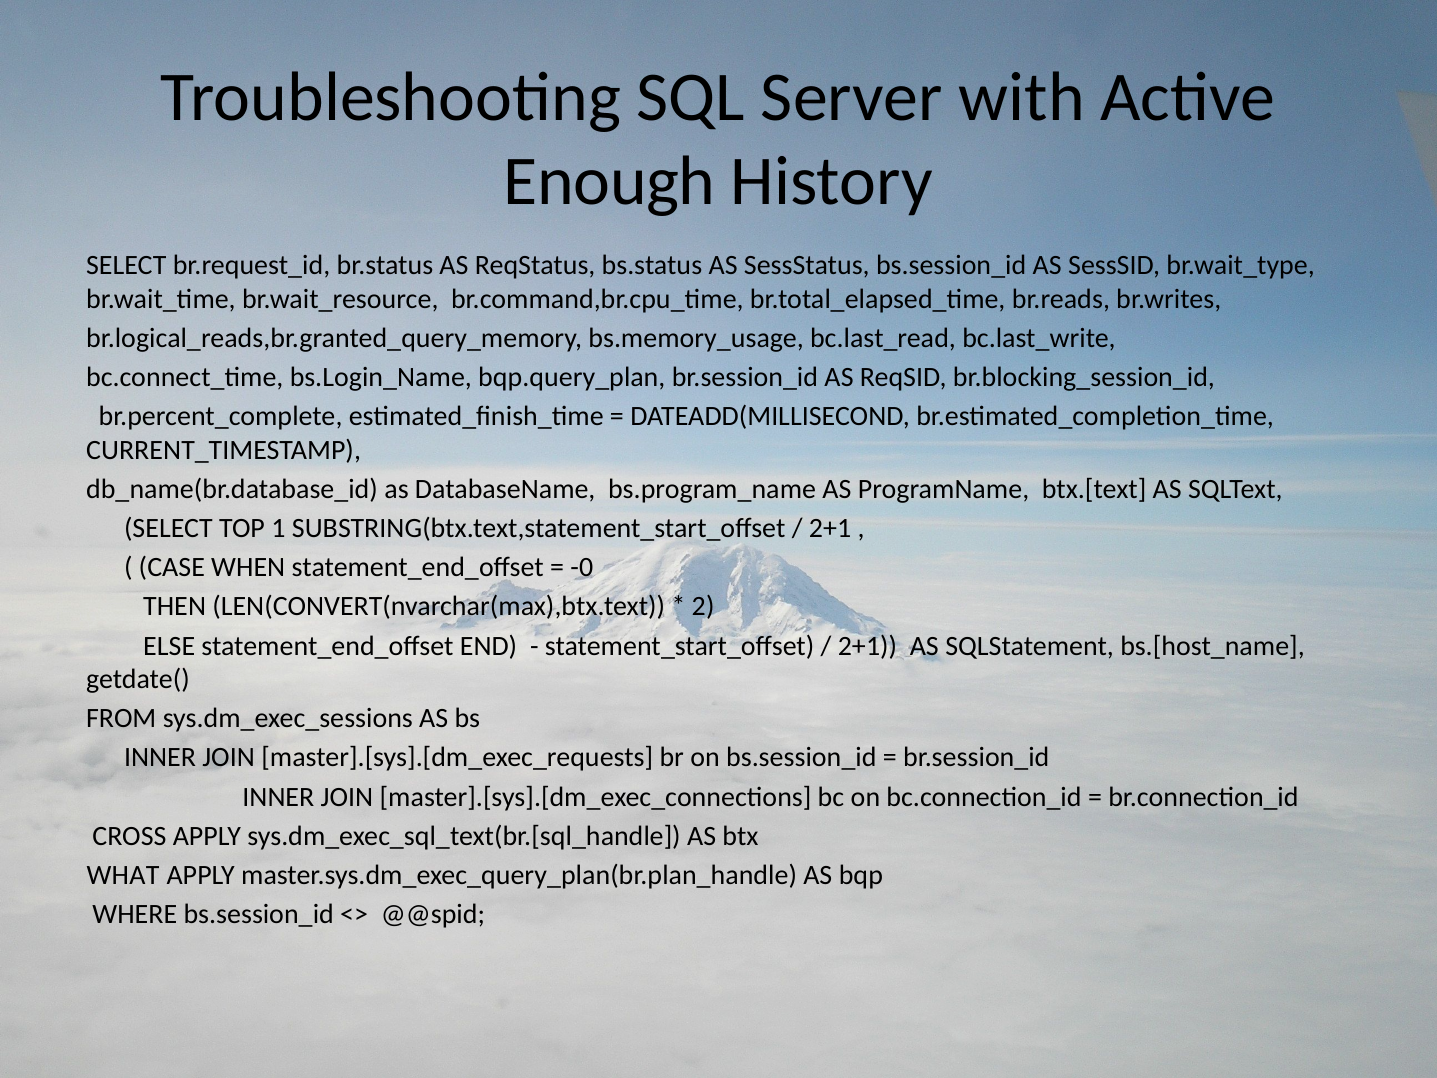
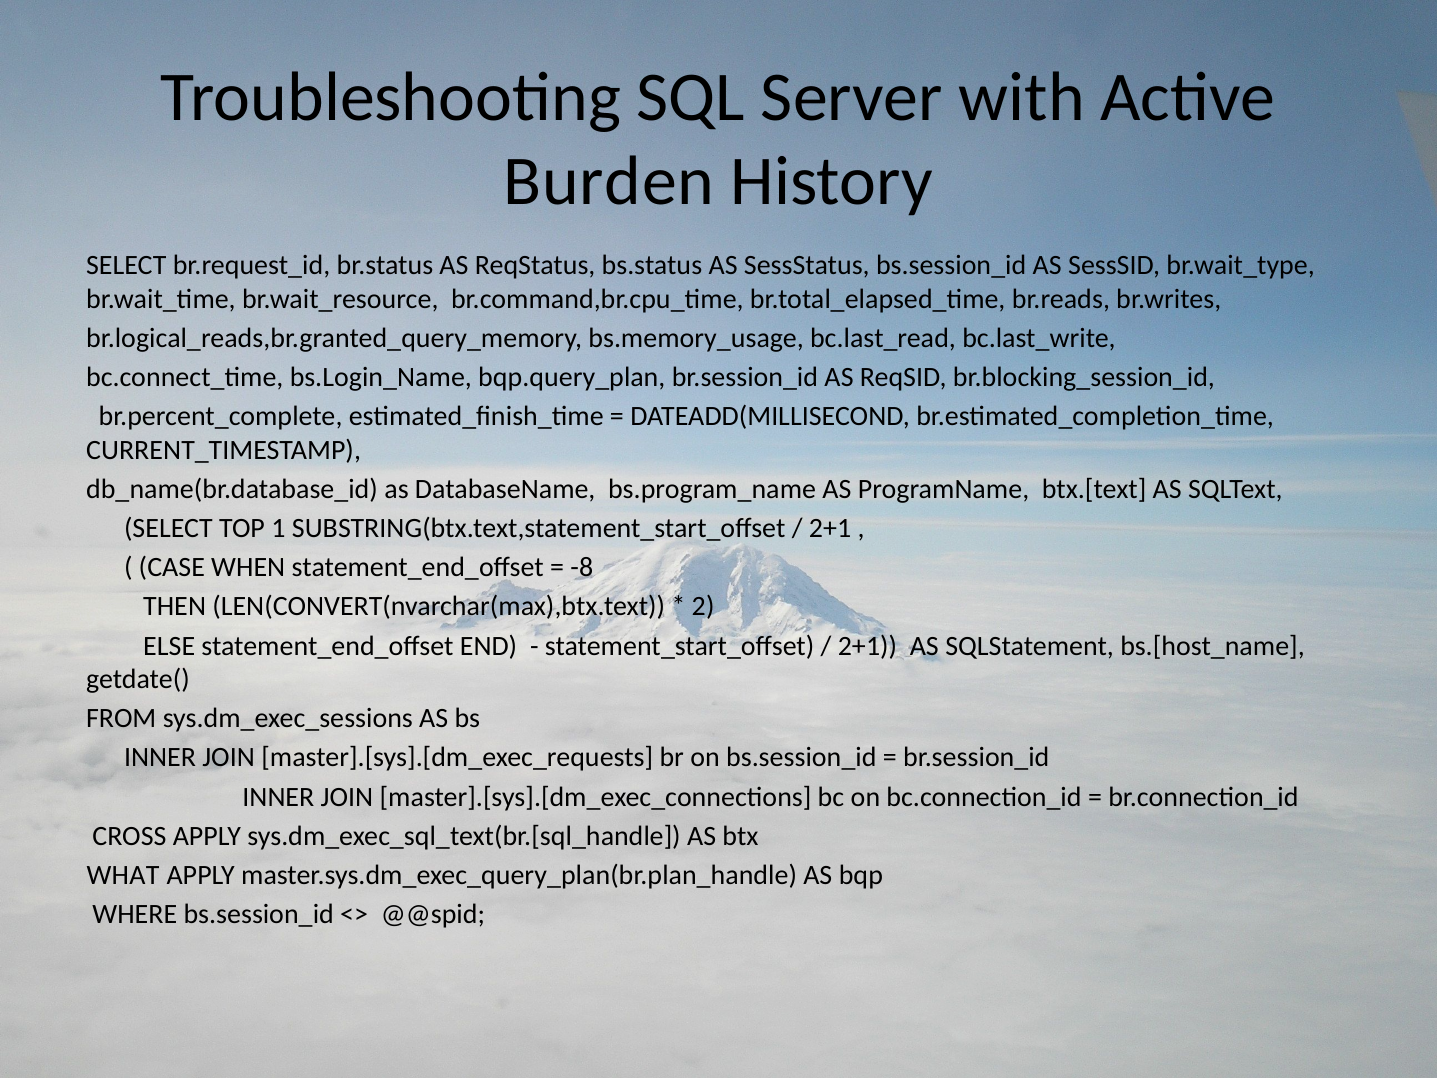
Enough: Enough -> Burden
-0: -0 -> -8
